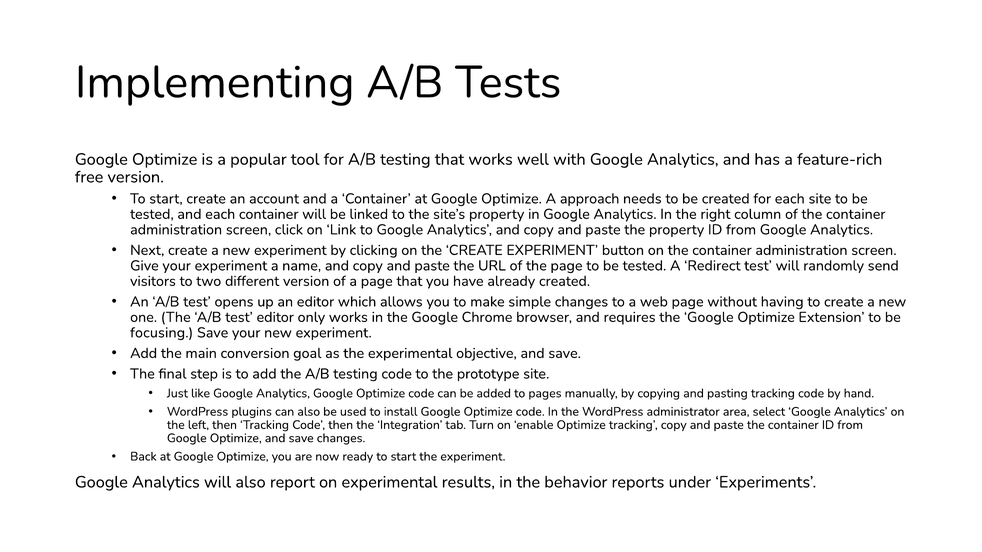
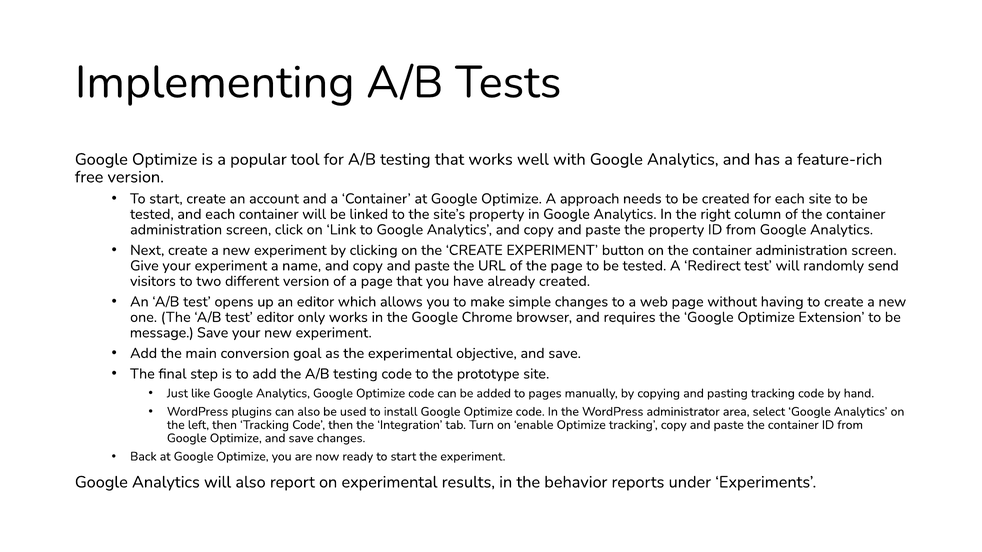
focusing: focusing -> message
